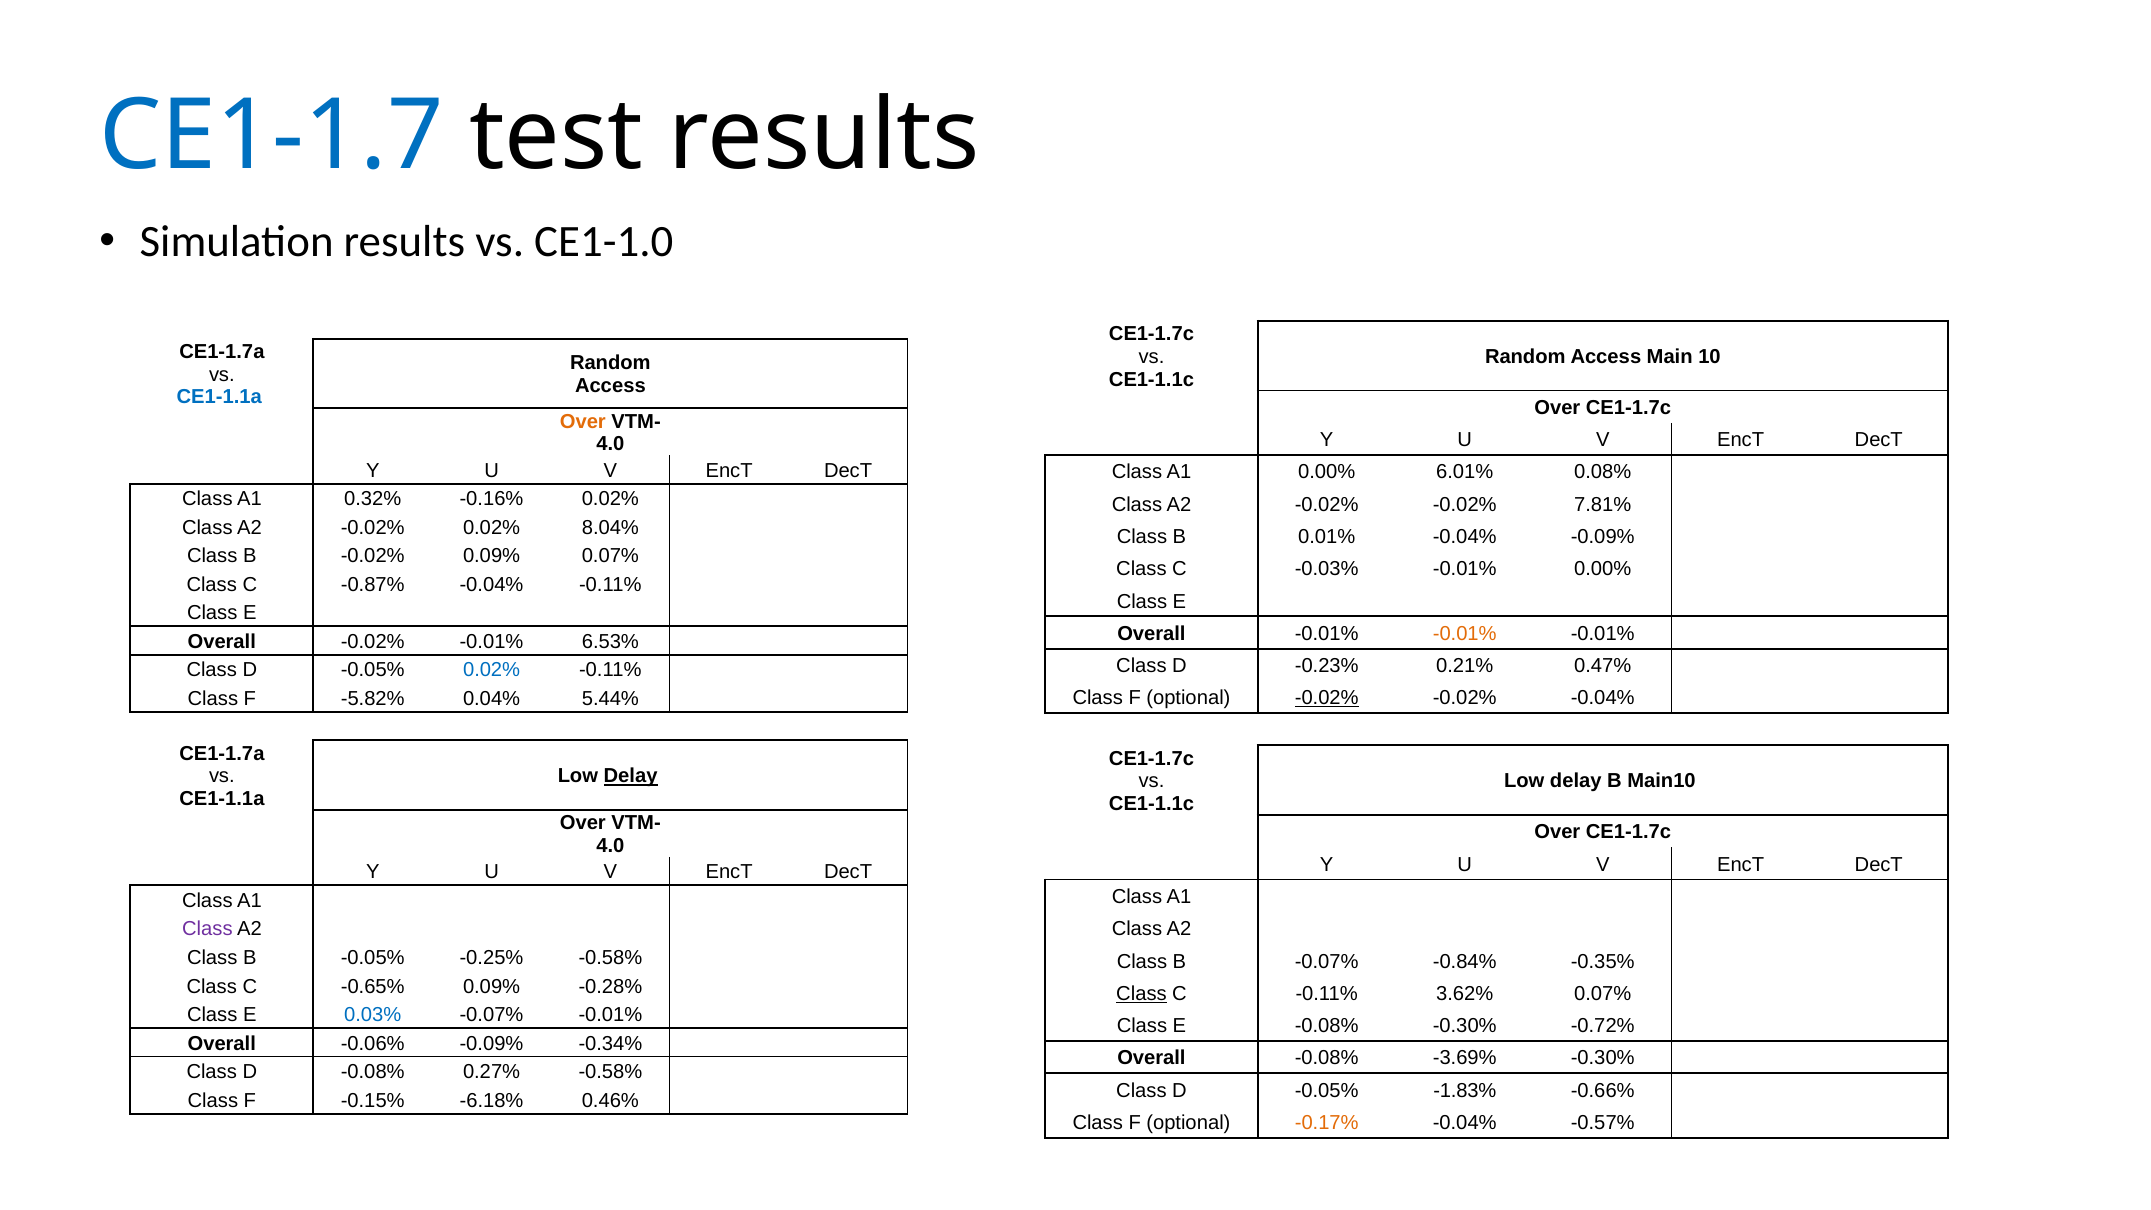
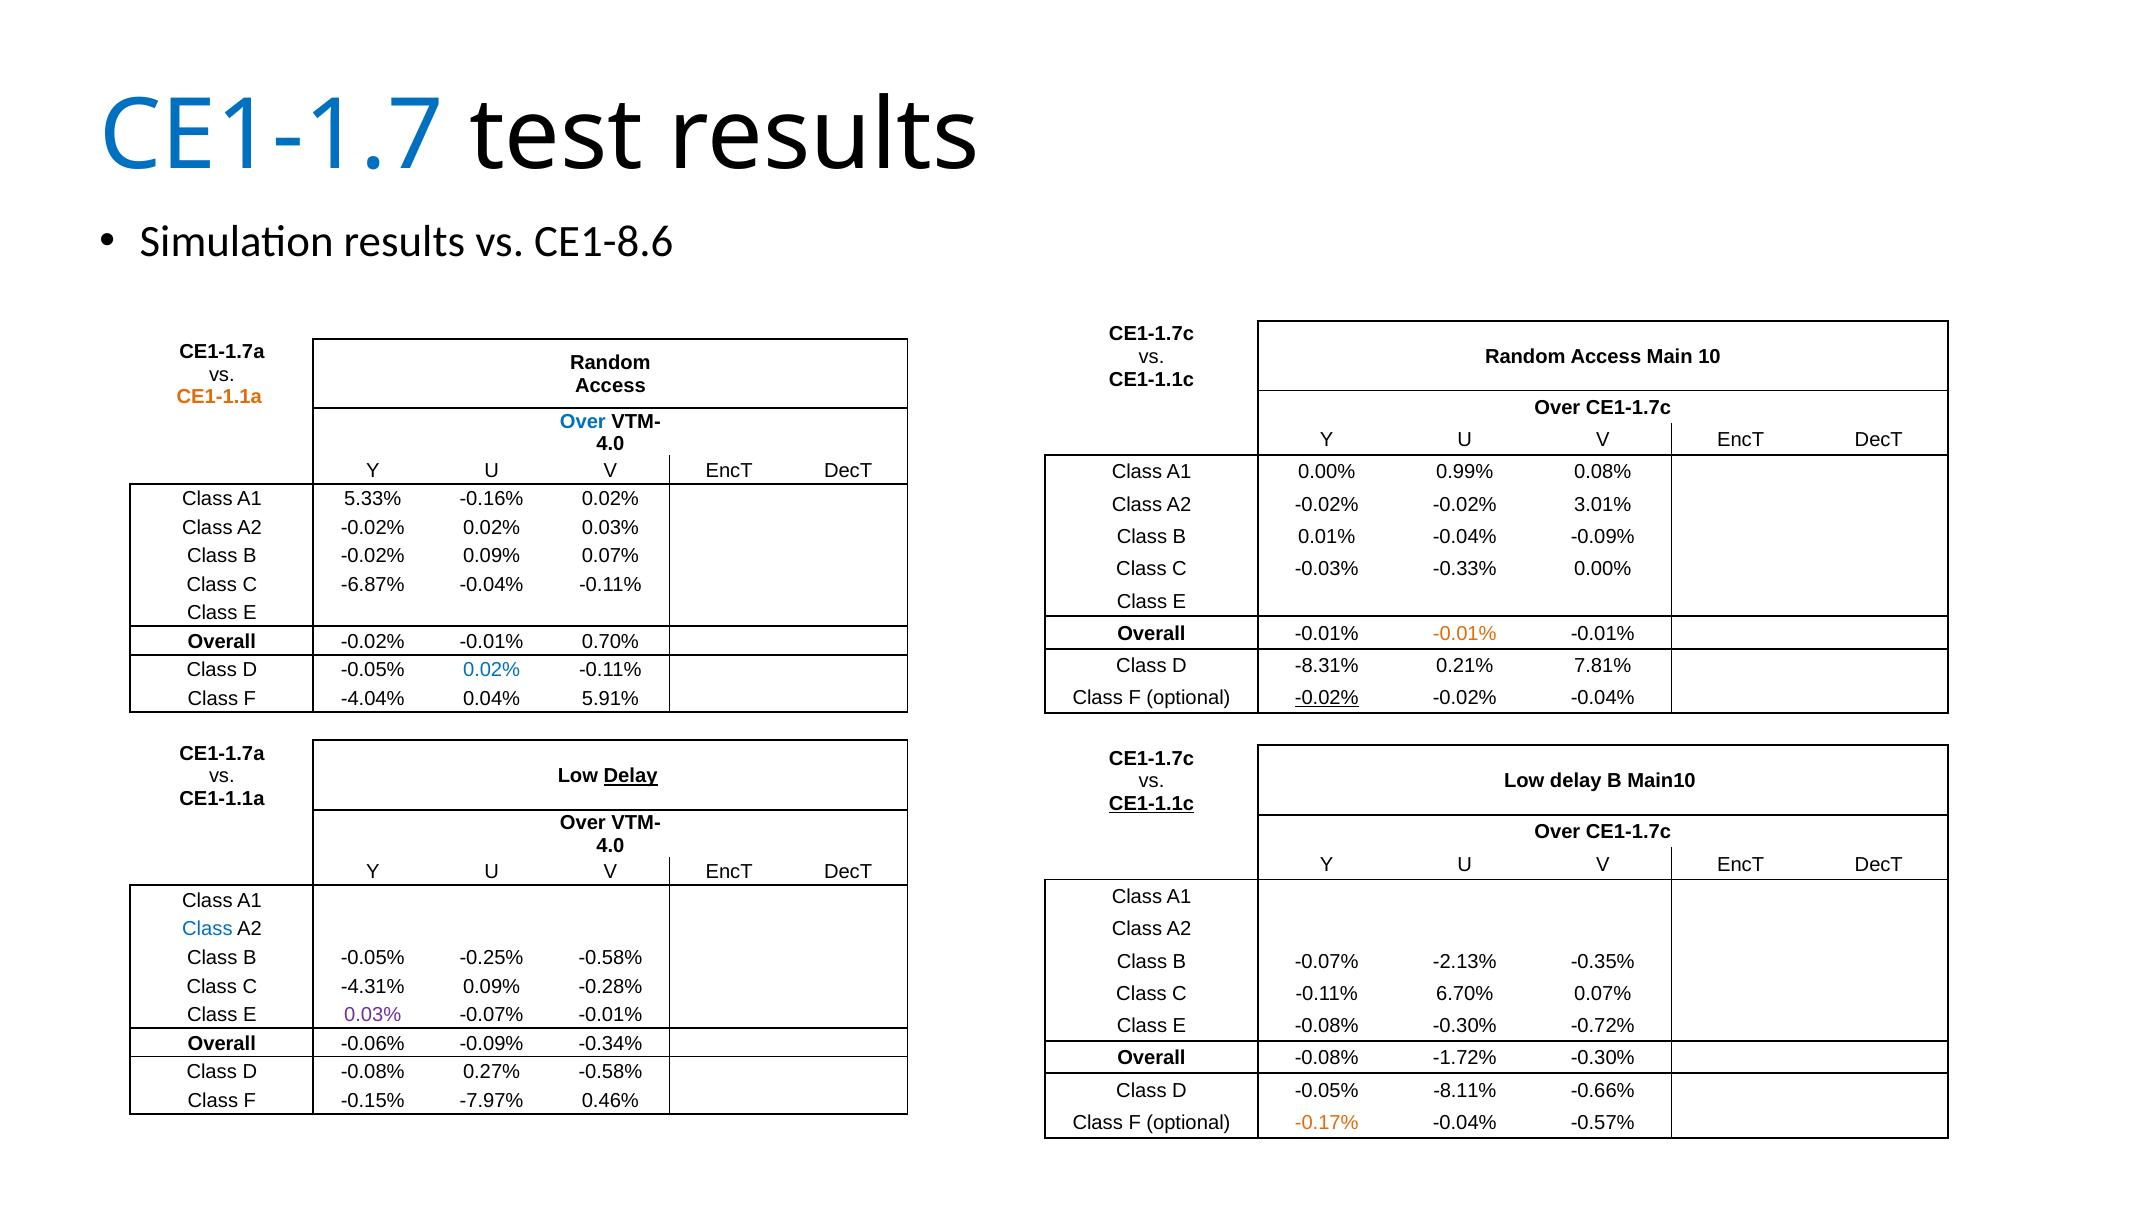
CE1-1.0: CE1-1.0 -> CE1-8.6
CE1-1.1a at (219, 397) colour: blue -> orange
Over at (583, 422) colour: orange -> blue
6.01%: 6.01% -> 0.99%
0.32%: 0.32% -> 5.33%
7.81%: 7.81% -> 3.01%
0.02% 8.04%: 8.04% -> 0.03%
-0.03% -0.01%: -0.01% -> -0.33%
-0.87%: -0.87% -> -6.87%
6.53%: 6.53% -> 0.70%
-0.23%: -0.23% -> -8.31%
0.47%: 0.47% -> 7.81%
-5.82%: -5.82% -> -4.04%
5.44%: 5.44% -> 5.91%
CE1-1.1c at (1152, 804) underline: none -> present
Class at (207, 929) colour: purple -> blue
-0.84%: -0.84% -> -2.13%
-0.65%: -0.65% -> -4.31%
Class at (1141, 994) underline: present -> none
3.62%: 3.62% -> 6.70%
0.03% at (373, 1015) colour: blue -> purple
-3.69%: -3.69% -> -1.72%
-1.83%: -1.83% -> -8.11%
-6.18%: -6.18% -> -7.97%
